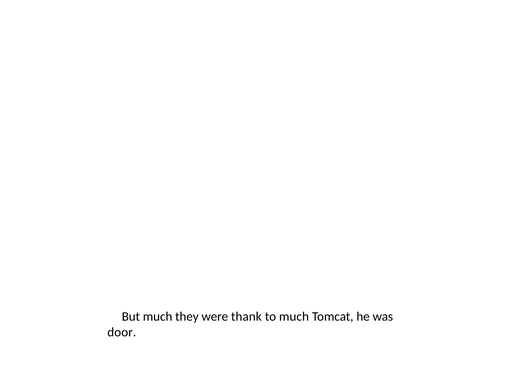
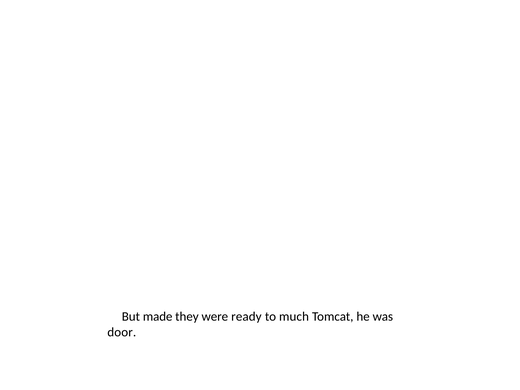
But much: much -> made
thank: thank -> ready
